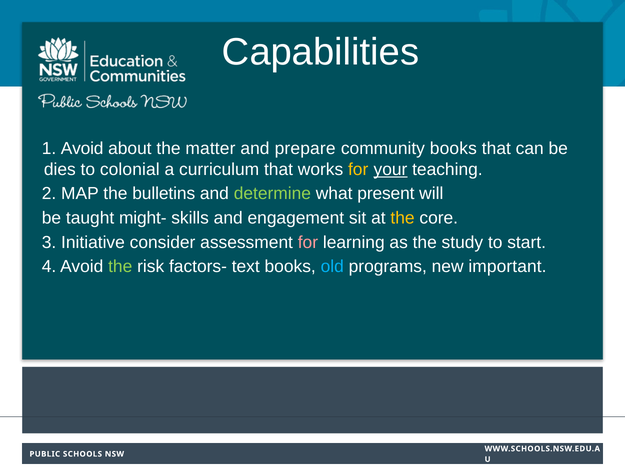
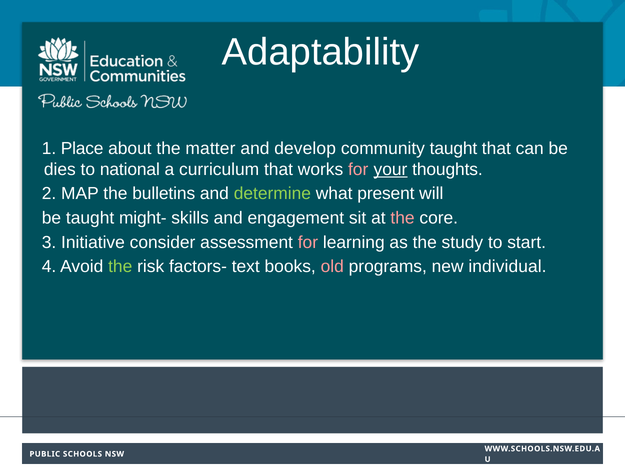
Capabilities: Capabilities -> Adaptability
1 Avoid: Avoid -> Place
prepare: prepare -> develop
community books: books -> taught
colonial: colonial -> national
for at (358, 169) colour: yellow -> pink
teaching: teaching -> thoughts
the at (403, 218) colour: yellow -> pink
old colour: light blue -> pink
important: important -> individual
